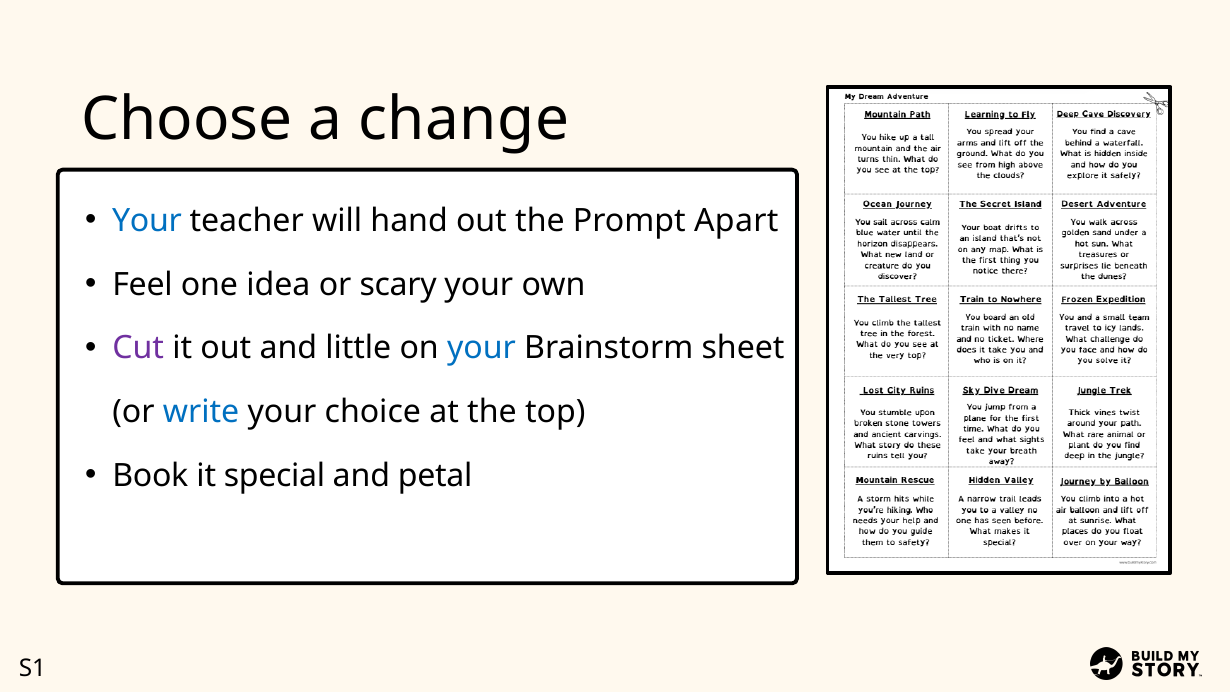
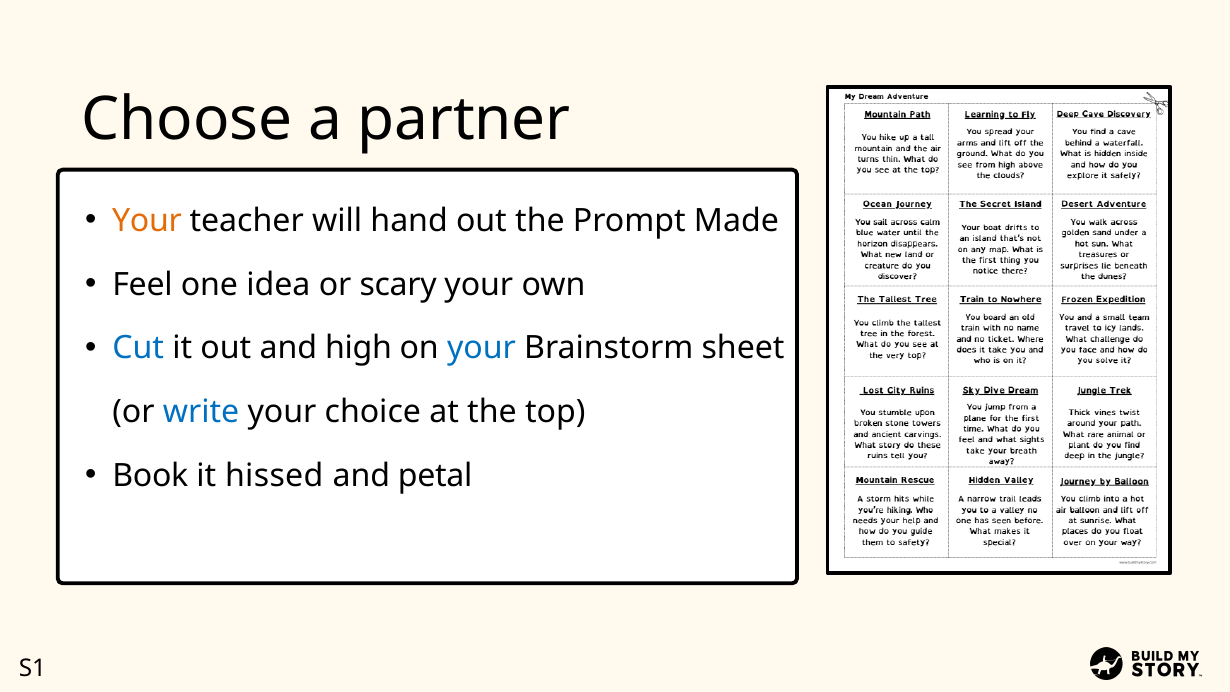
change: change -> partner
Your at (147, 221) colour: blue -> orange
Apart: Apart -> Made
Cut colour: purple -> blue
little: little -> high
special: special -> hissed
